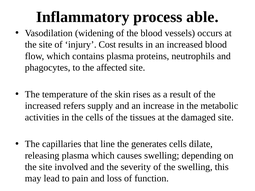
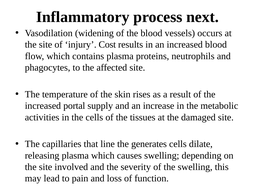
able: able -> next
refers: refers -> portal
